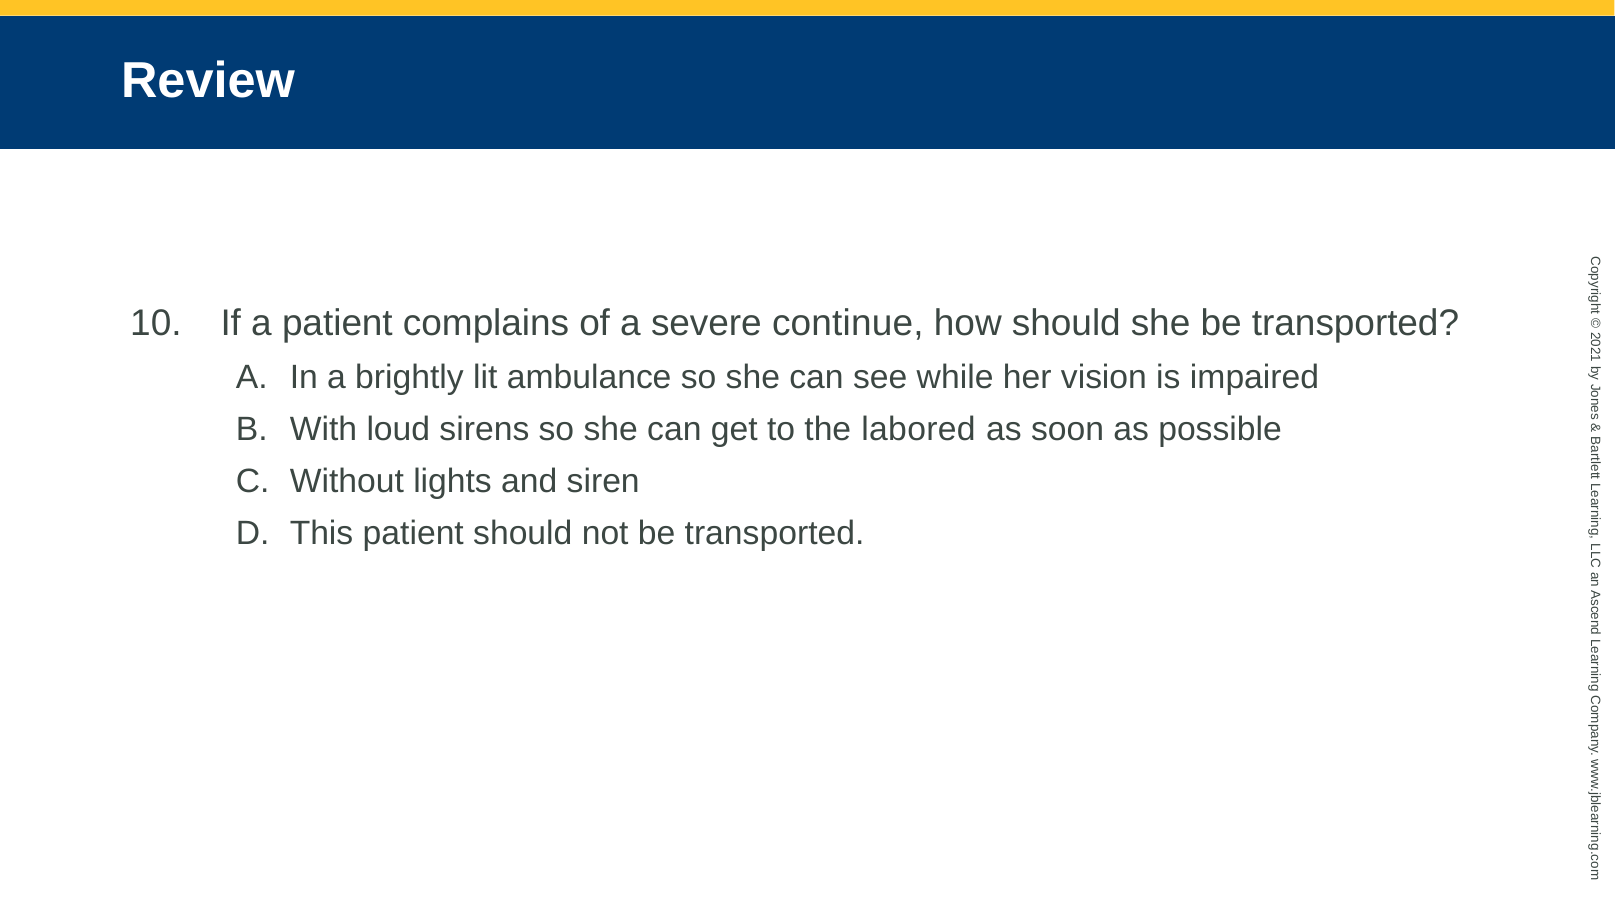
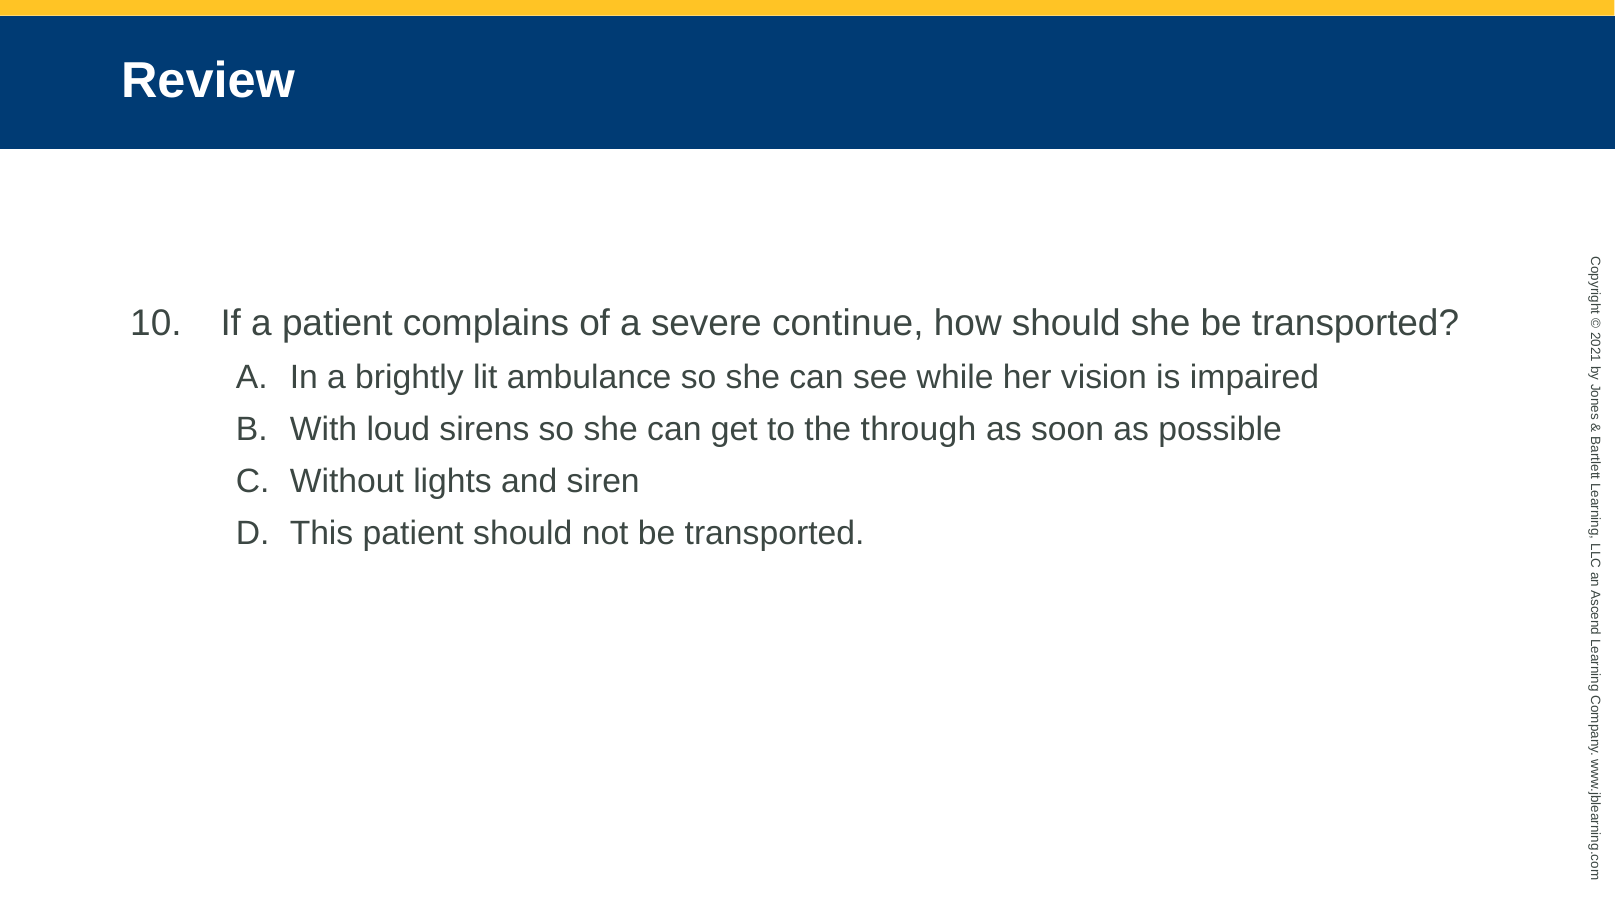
labored: labored -> through
